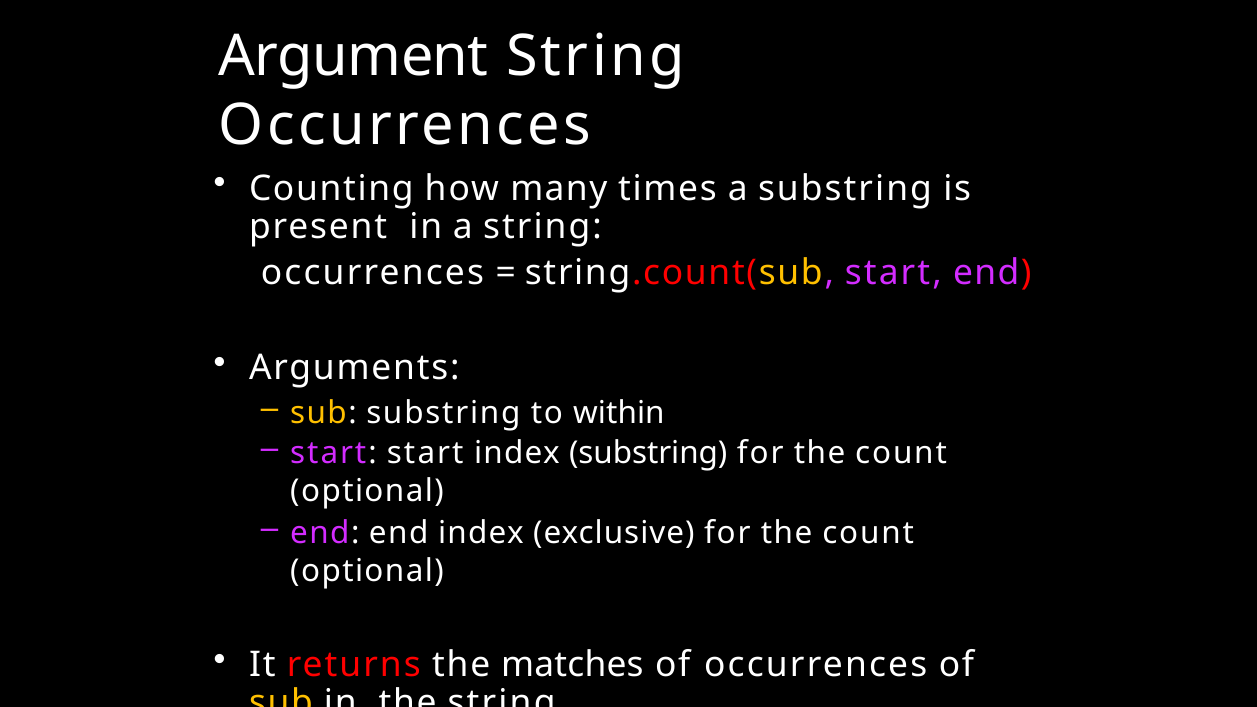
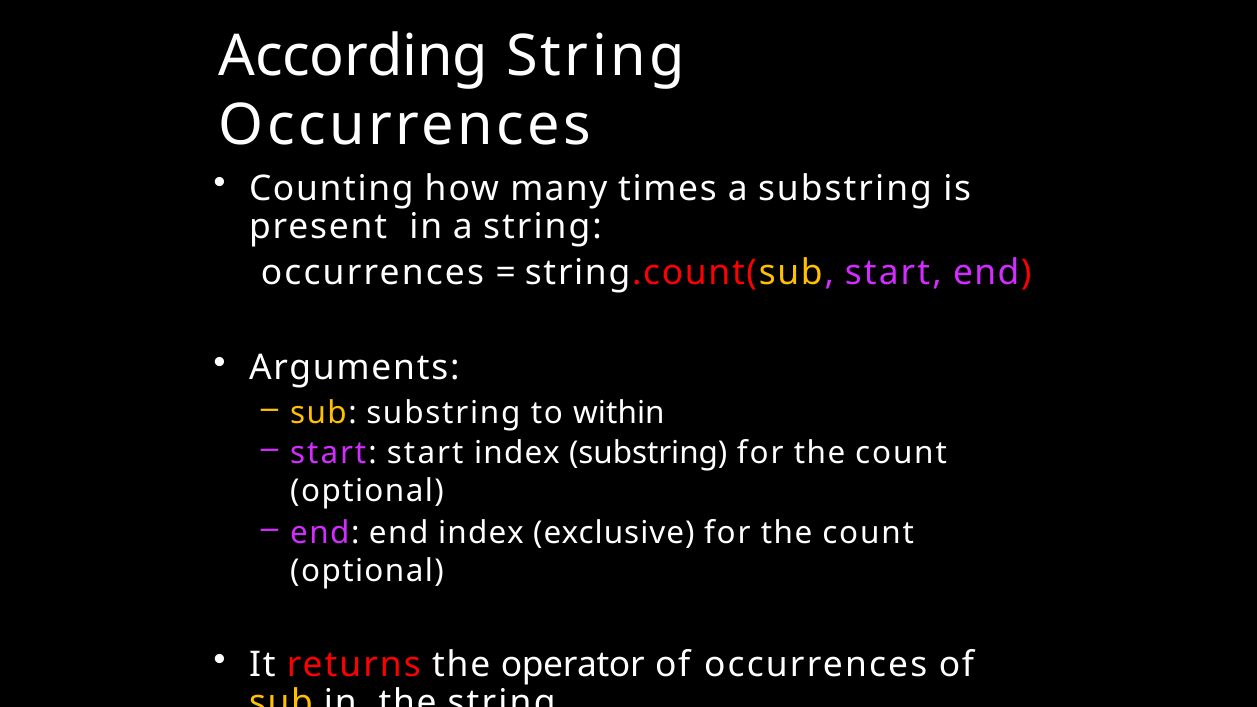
Argument: Argument -> According
matches: matches -> operator
